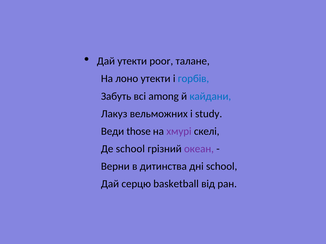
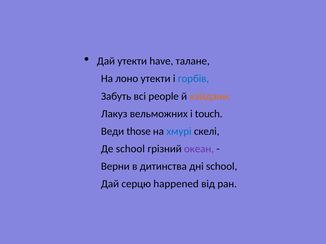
poor: poor -> have
among: among -> people
кайдани colour: blue -> orange
study: study -> touch
хмурі colour: purple -> blue
basketball: basketball -> happened
